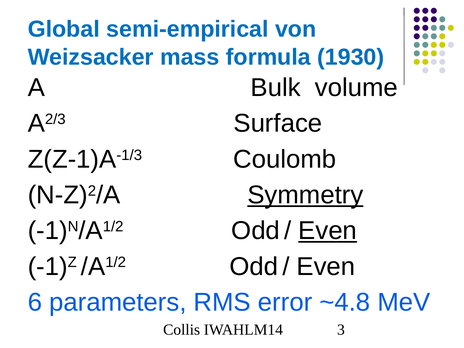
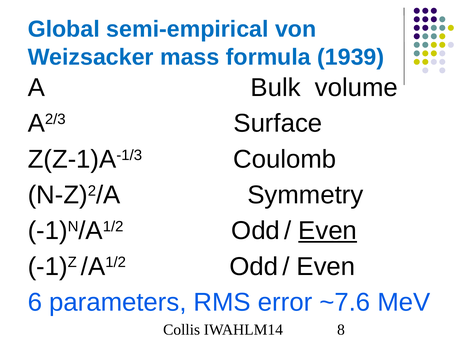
1930: 1930 -> 1939
Symmetry underline: present -> none
~4.8: ~4.8 -> ~7.6
3: 3 -> 8
